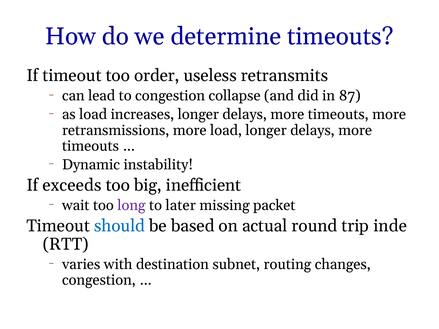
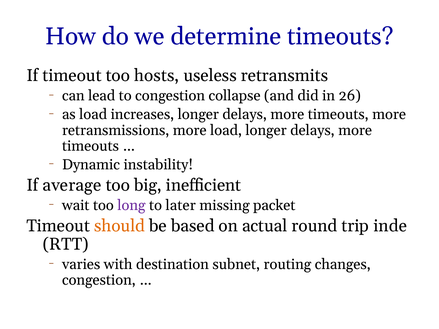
order: order -> hosts
87: 87 -> 26
exceeds: exceeds -> average
should colour: blue -> orange
